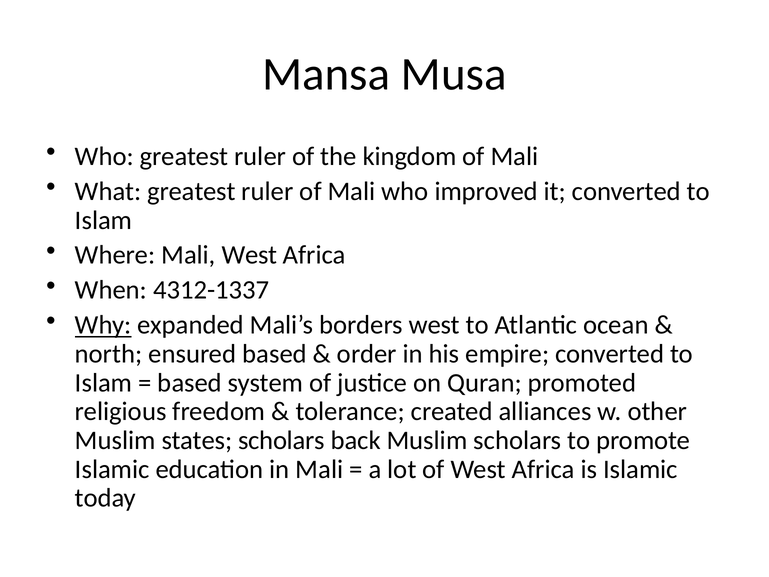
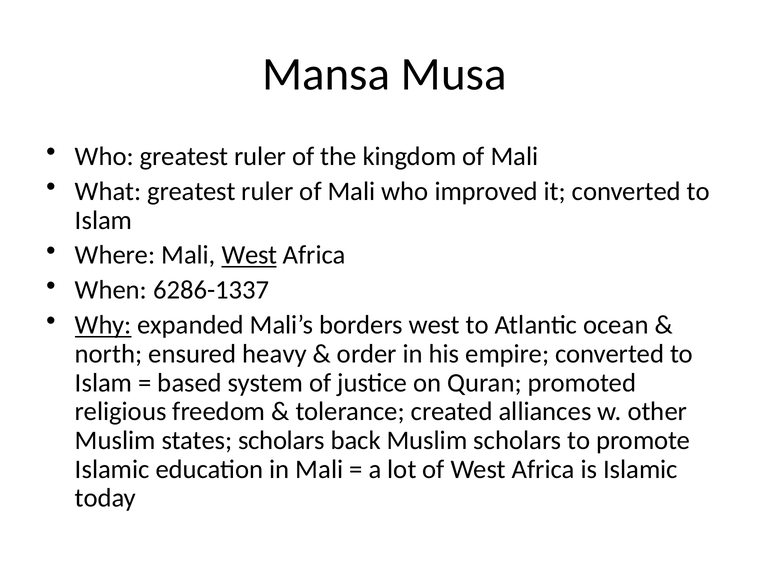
West at (249, 255) underline: none -> present
4312-1337: 4312-1337 -> 6286-1337
ensured based: based -> heavy
